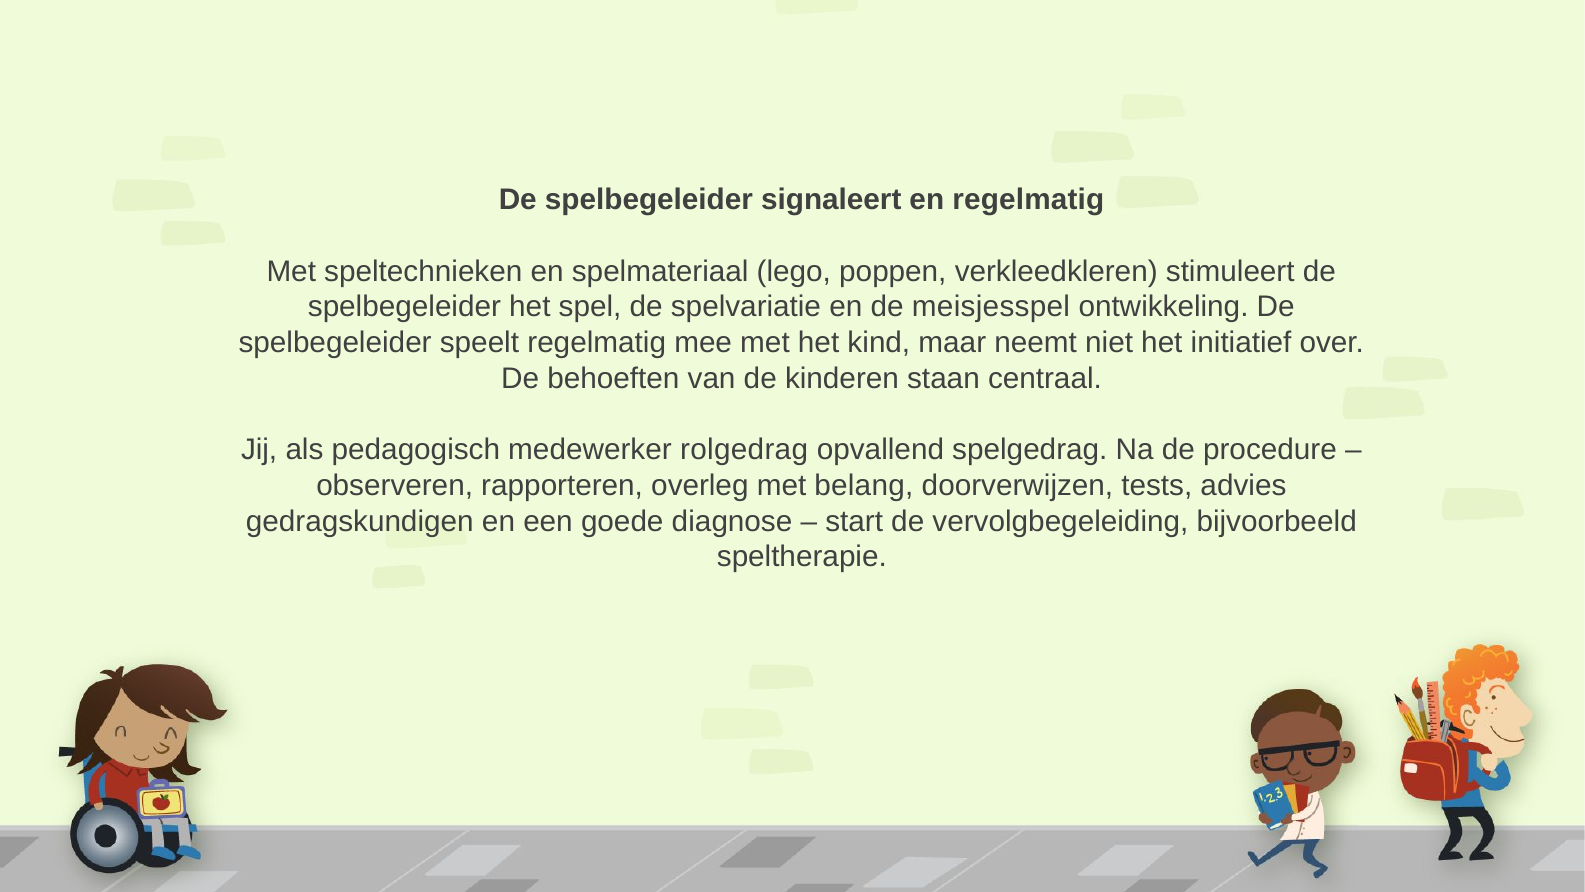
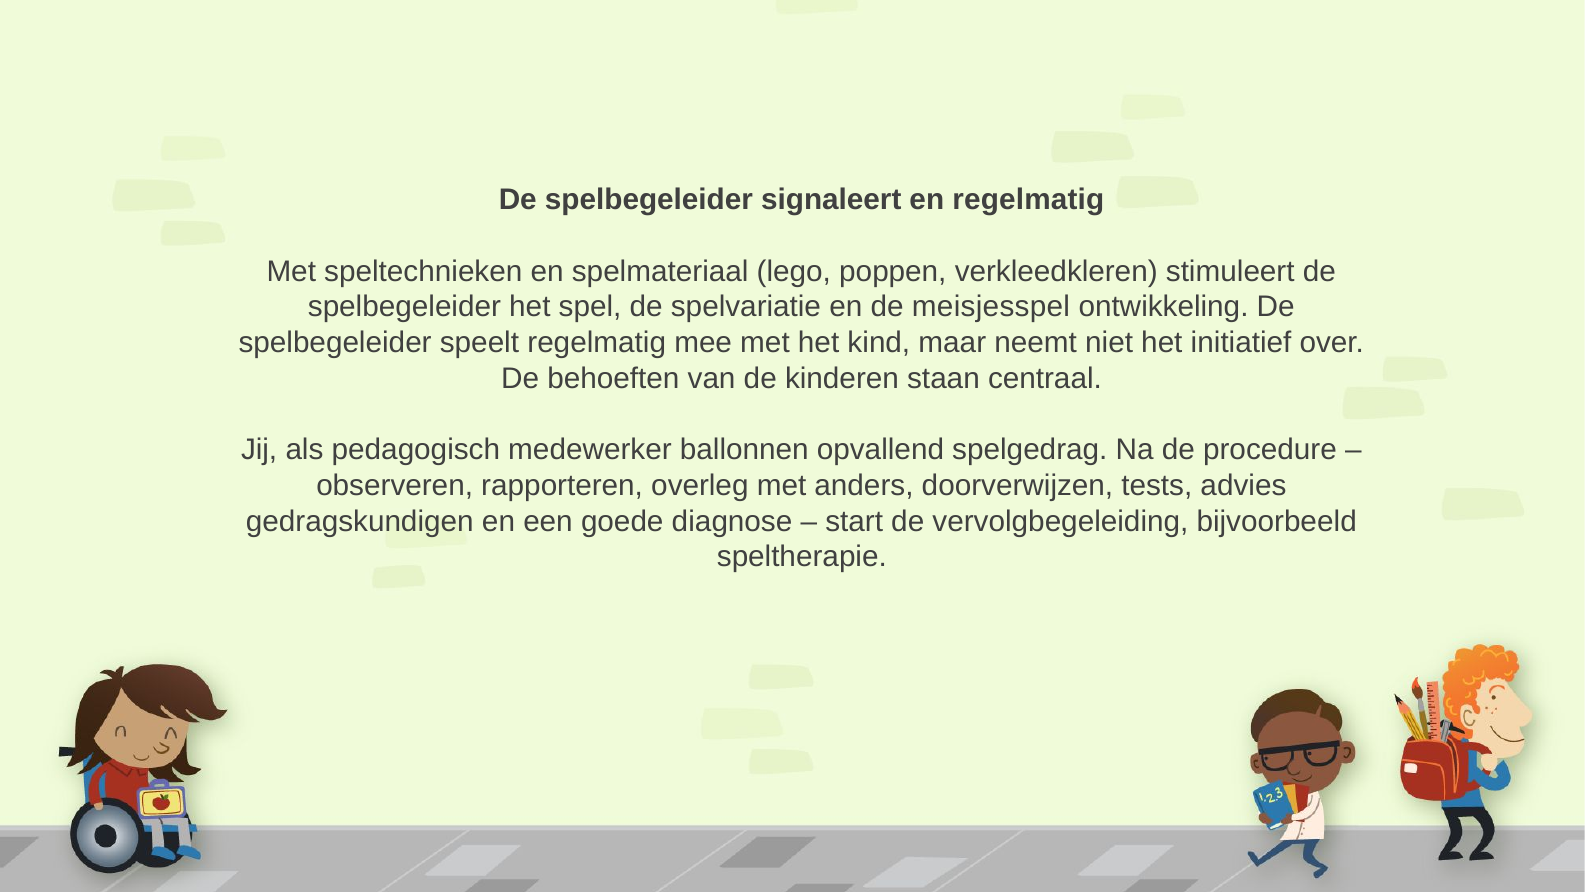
rolgedrag: rolgedrag -> ballonnen
belang: belang -> anders
